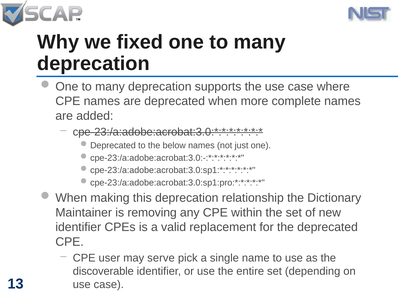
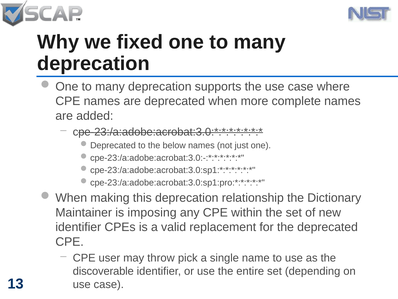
removing: removing -> imposing
serve: serve -> throw
